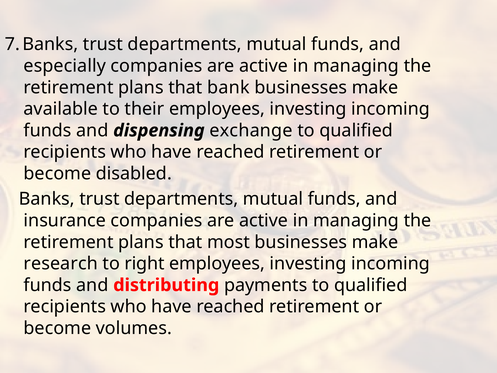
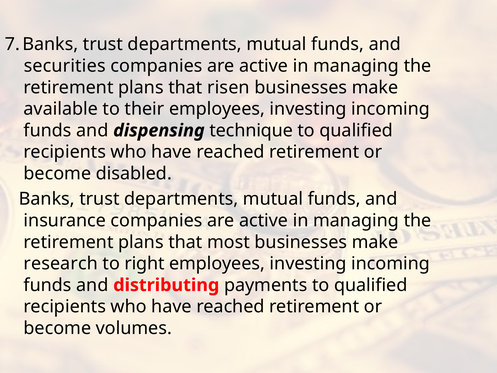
especially: especially -> securities
bank: bank -> risen
exchange: exchange -> technique
